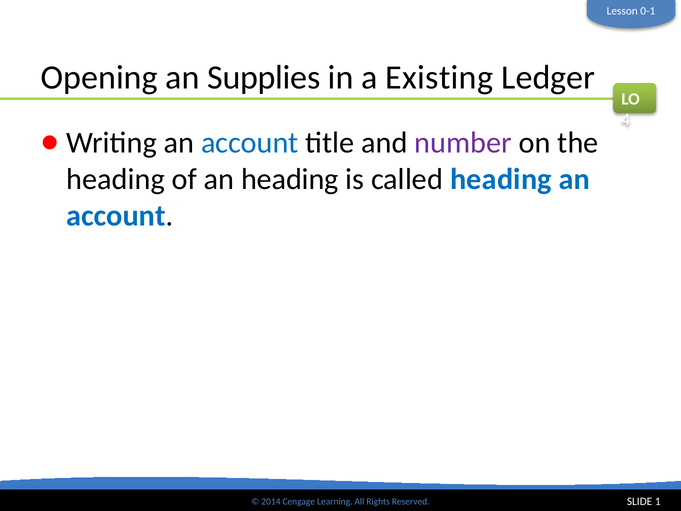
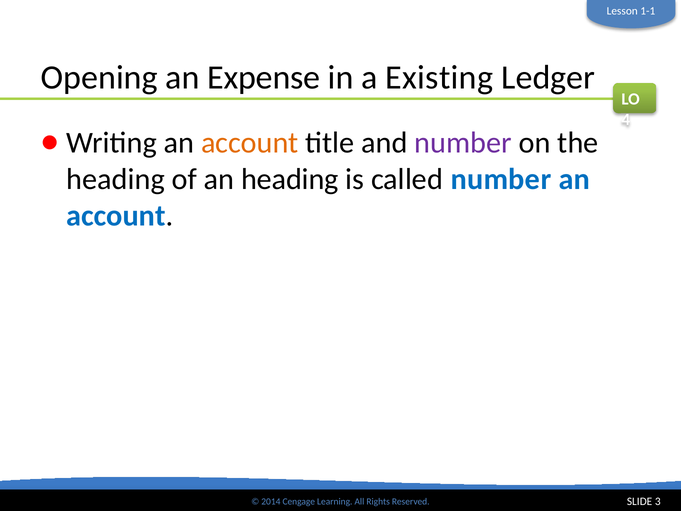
0-1: 0-1 -> 1-1
Supplies: Supplies -> Expense
account at (250, 143) colour: blue -> orange
called heading: heading -> number
1: 1 -> 3
